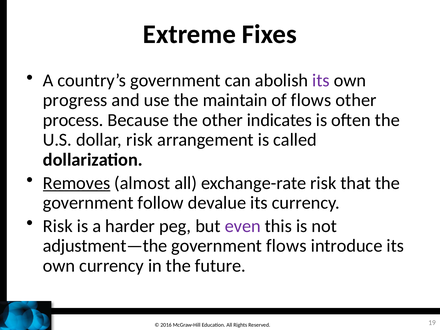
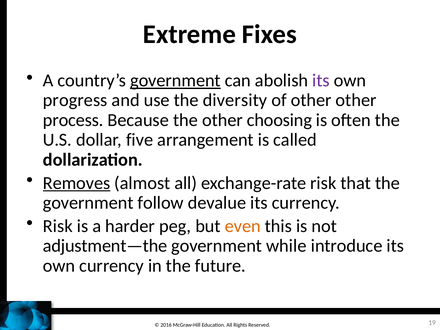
government at (175, 80) underline: none -> present
maintain: maintain -> diversity
of flows: flows -> other
indicates: indicates -> choosing
dollar risk: risk -> five
even colour: purple -> orange
government flows: flows -> while
